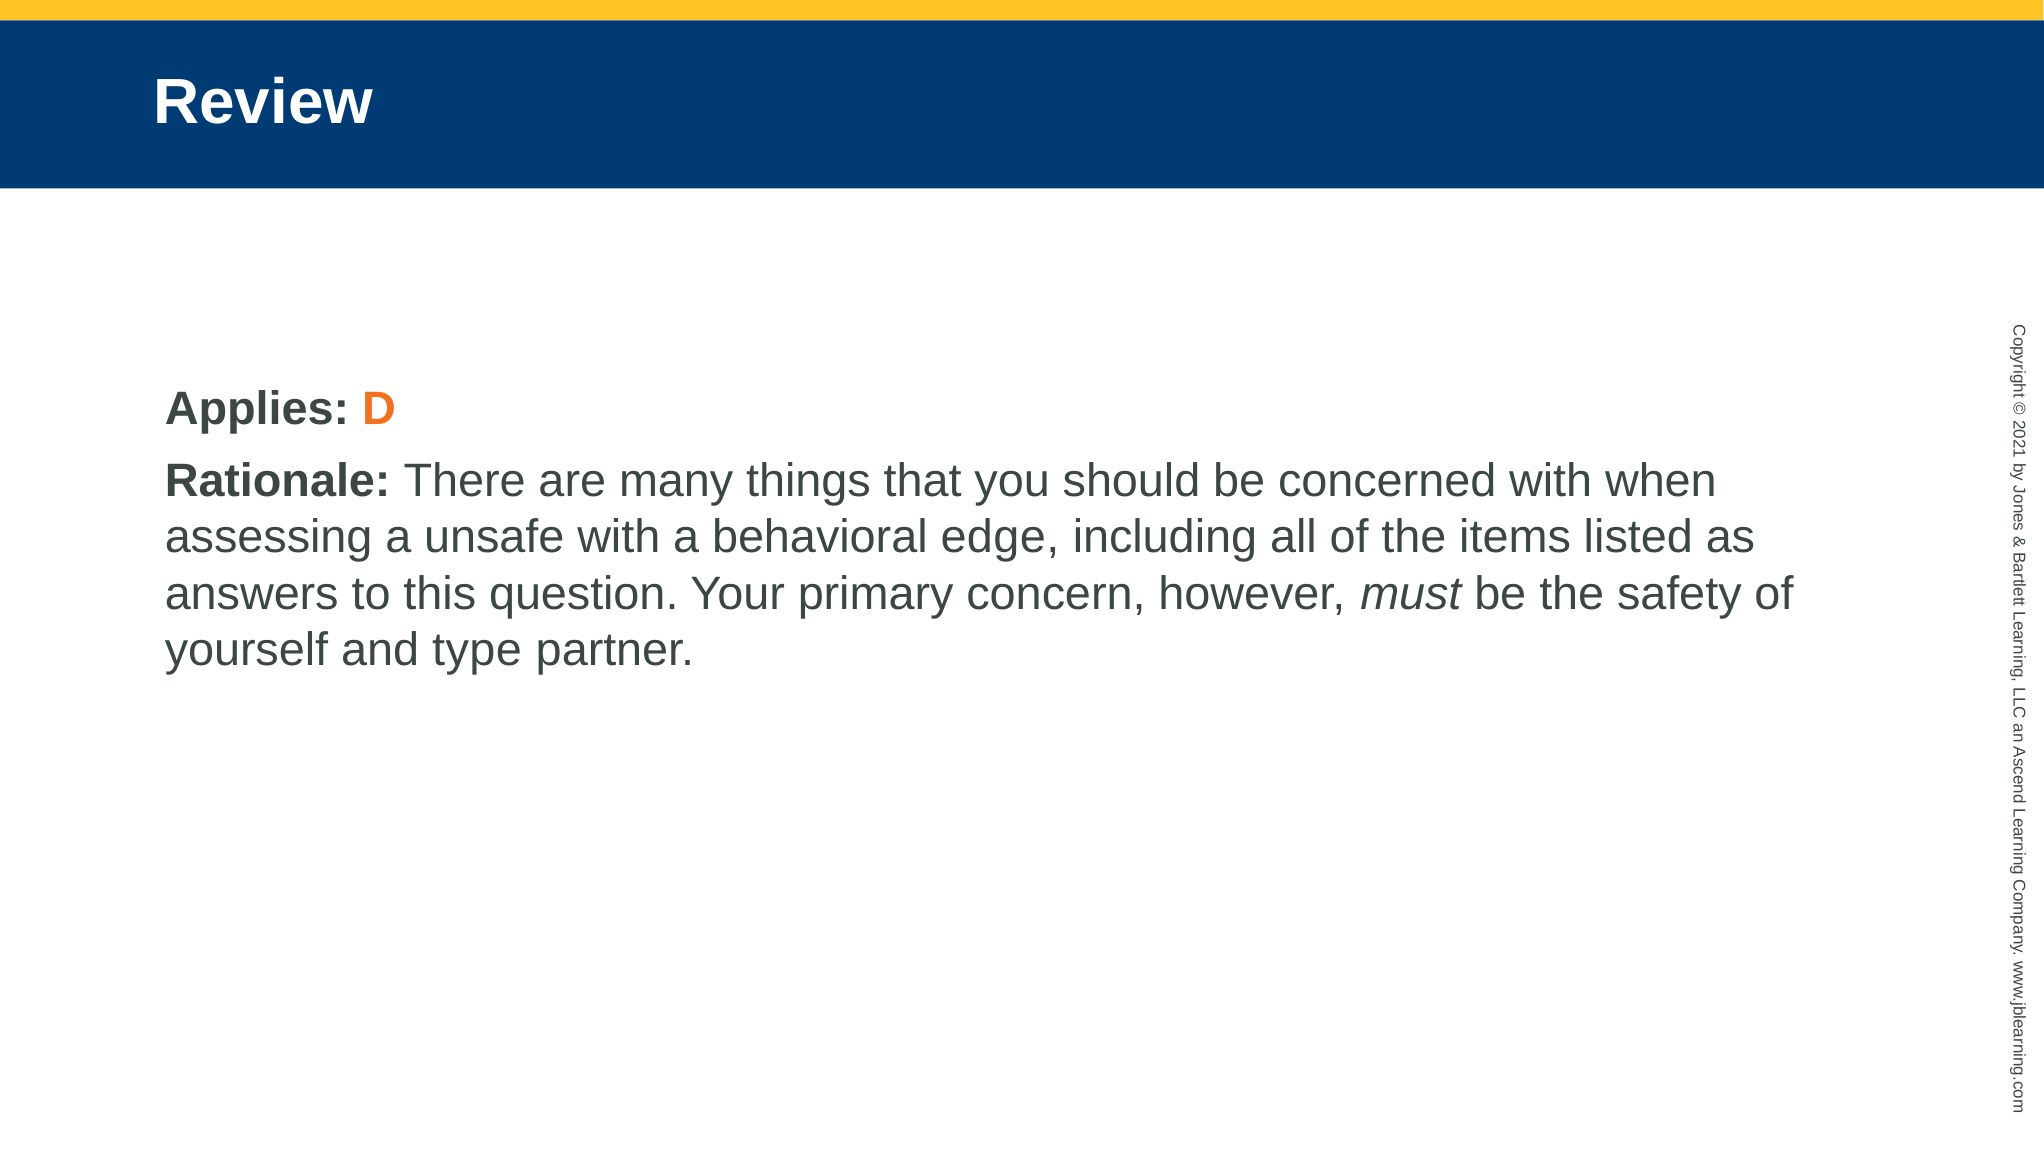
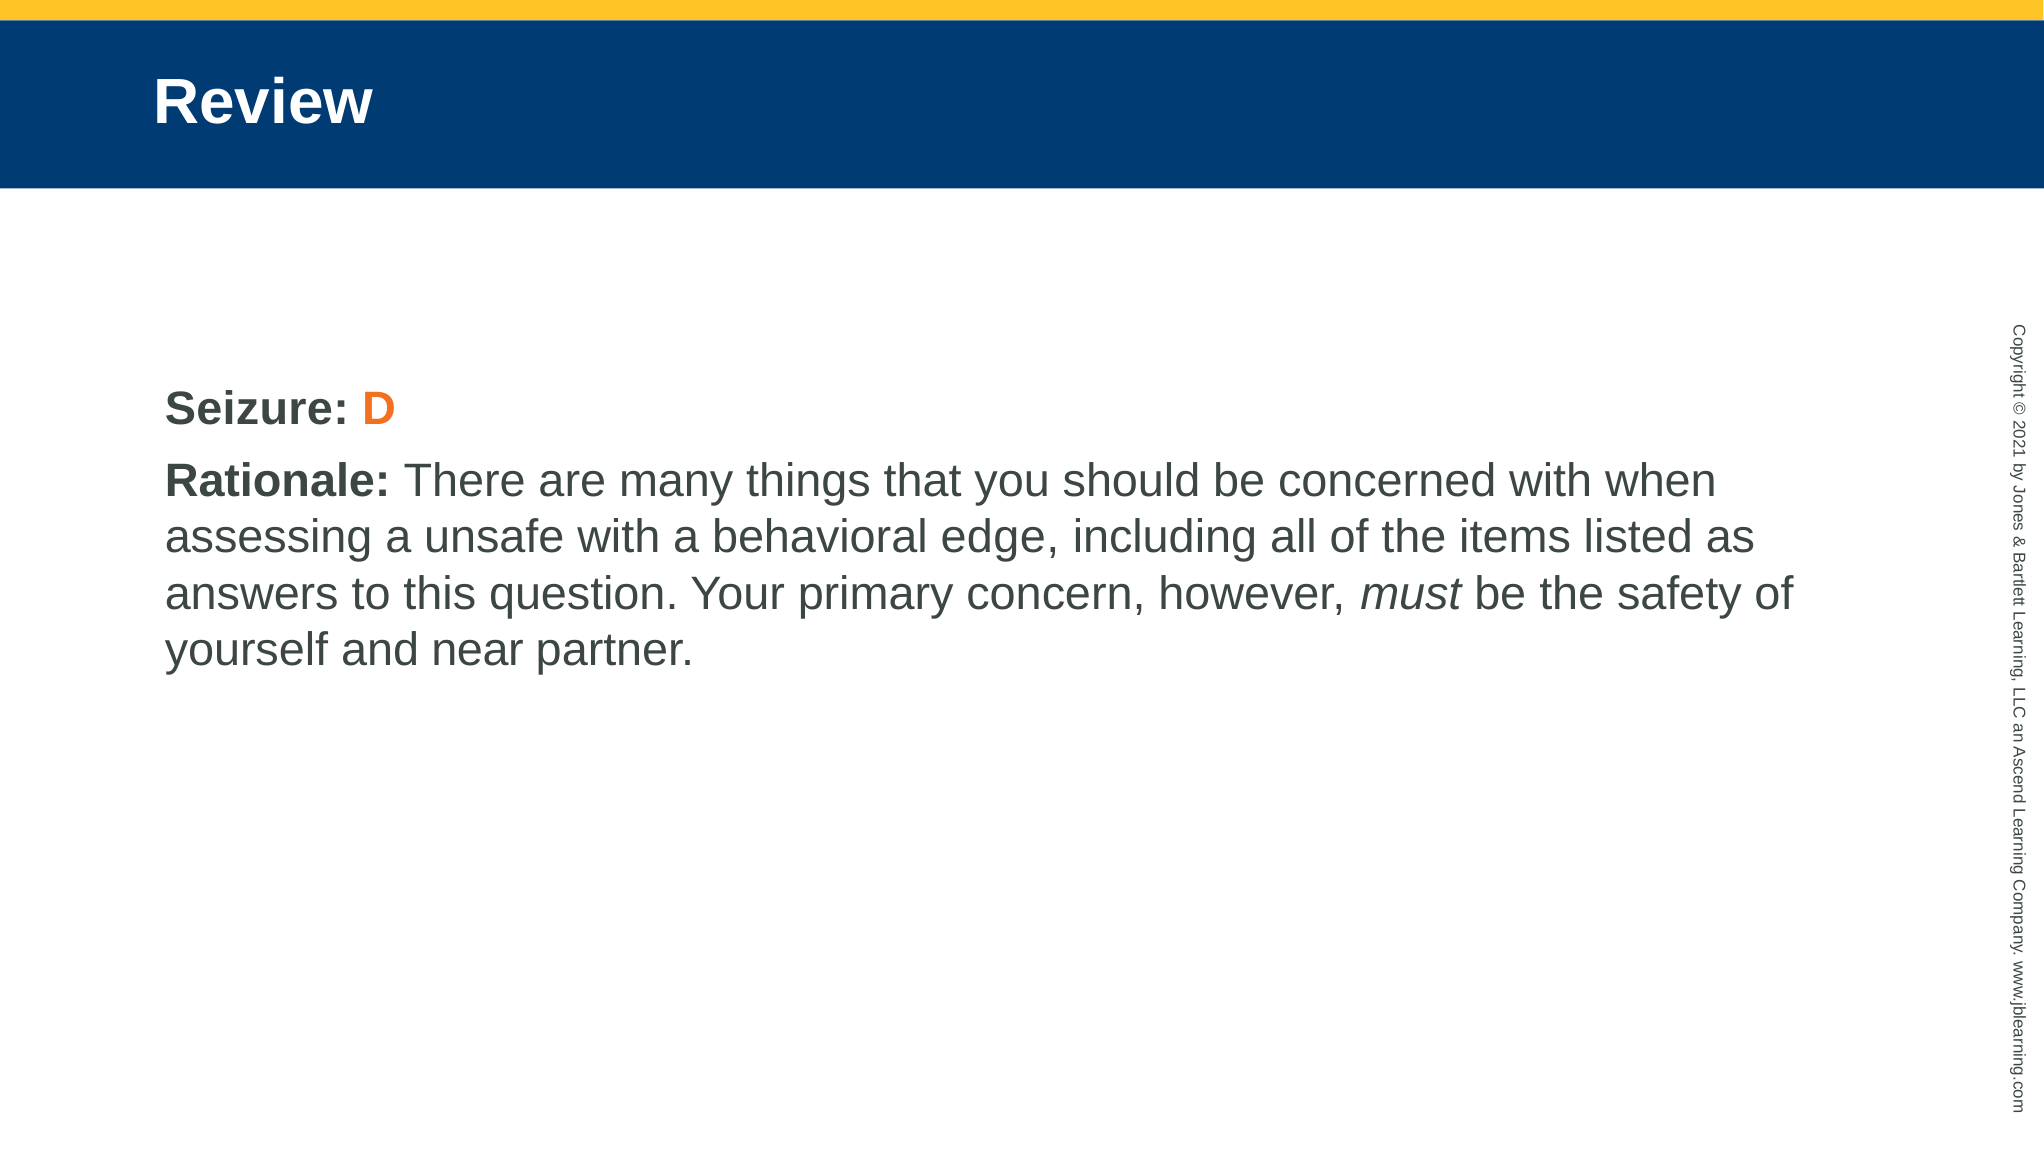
Applies: Applies -> Seizure
type: type -> near
